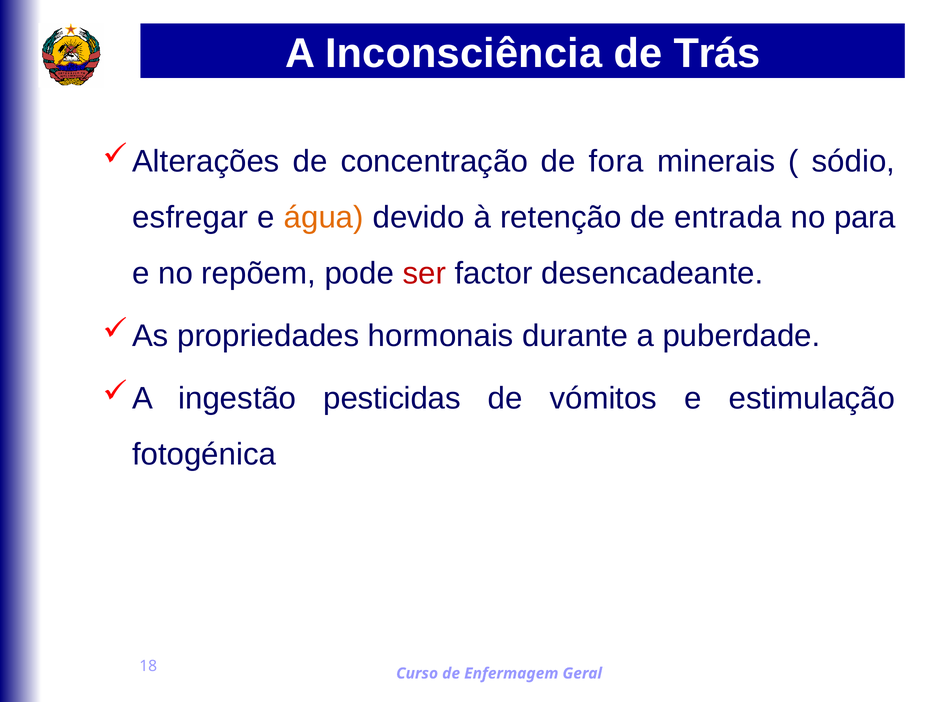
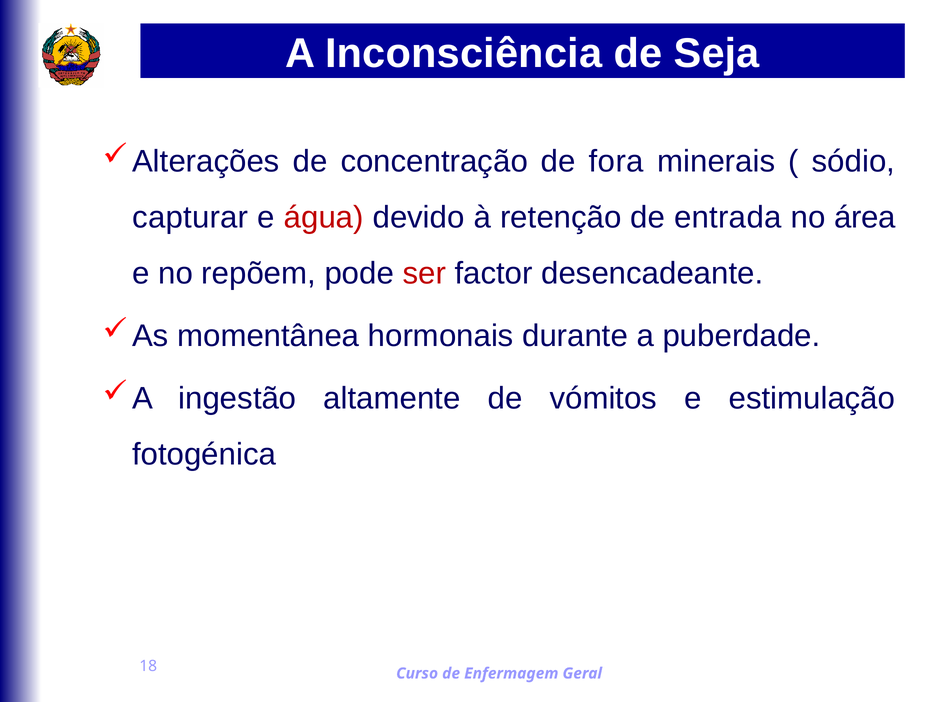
Trás: Trás -> Seja
esfregar: esfregar -> capturar
água colour: orange -> red
para: para -> área
propriedades: propriedades -> momentânea
pesticidas: pesticidas -> altamente
